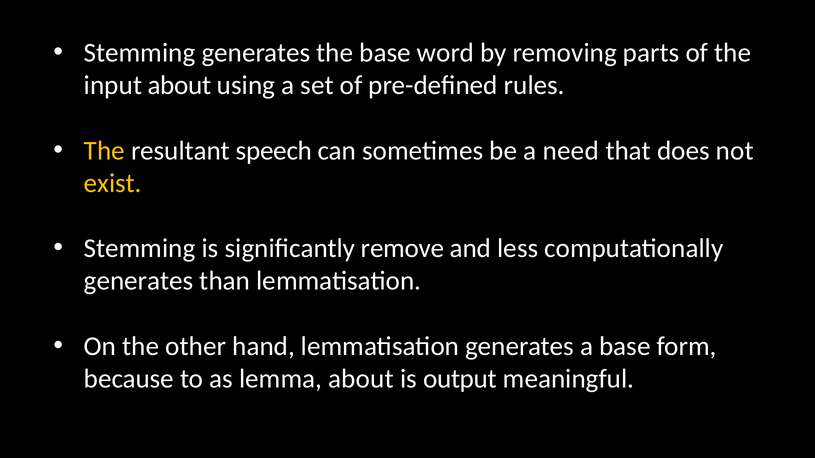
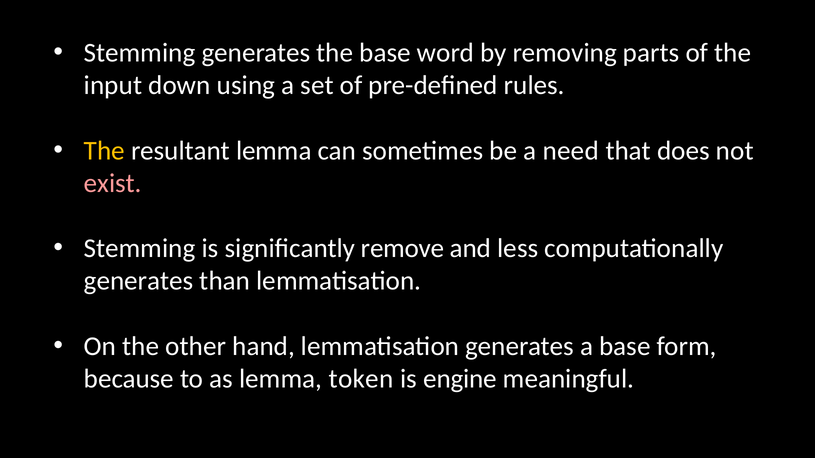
input about: about -> down
resultant speech: speech -> lemma
exist colour: yellow -> pink
lemma about: about -> token
output: output -> engine
